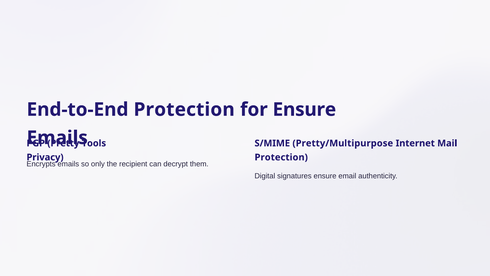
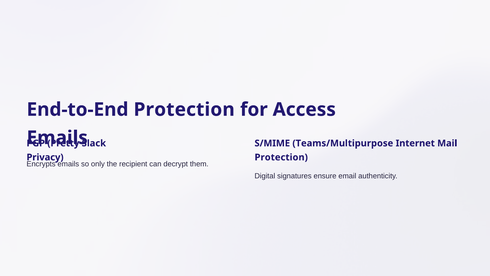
for Ensure: Ensure -> Access
Tools: Tools -> Slack
Pretty/Multipurpose: Pretty/Multipurpose -> Teams/Multipurpose
